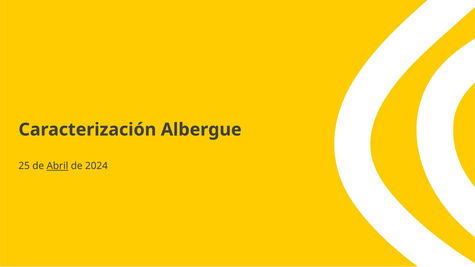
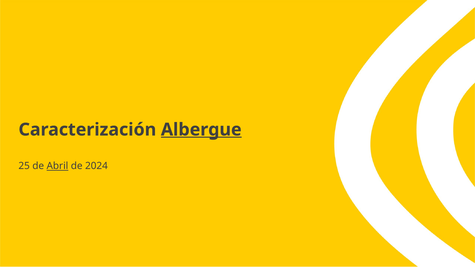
Albergue underline: none -> present
